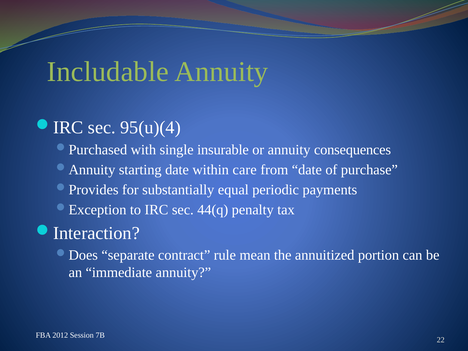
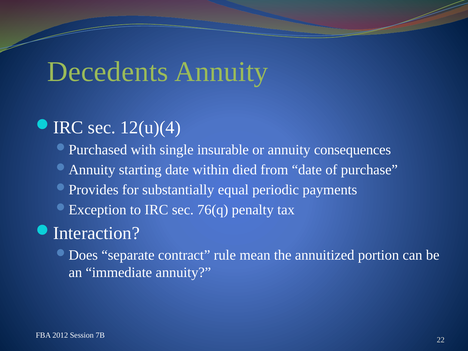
Includable: Includable -> Decedents
95(u)(4: 95(u)(4 -> 12(u)(4
care: care -> died
44(q: 44(q -> 76(q
